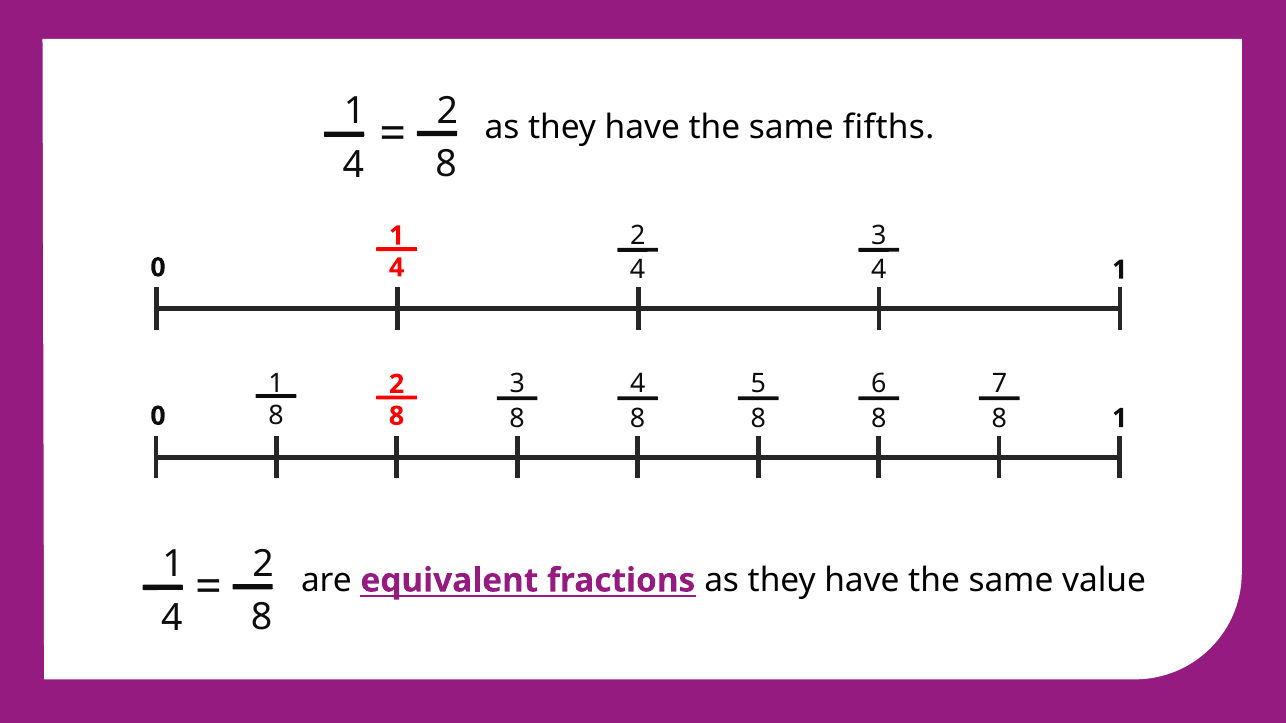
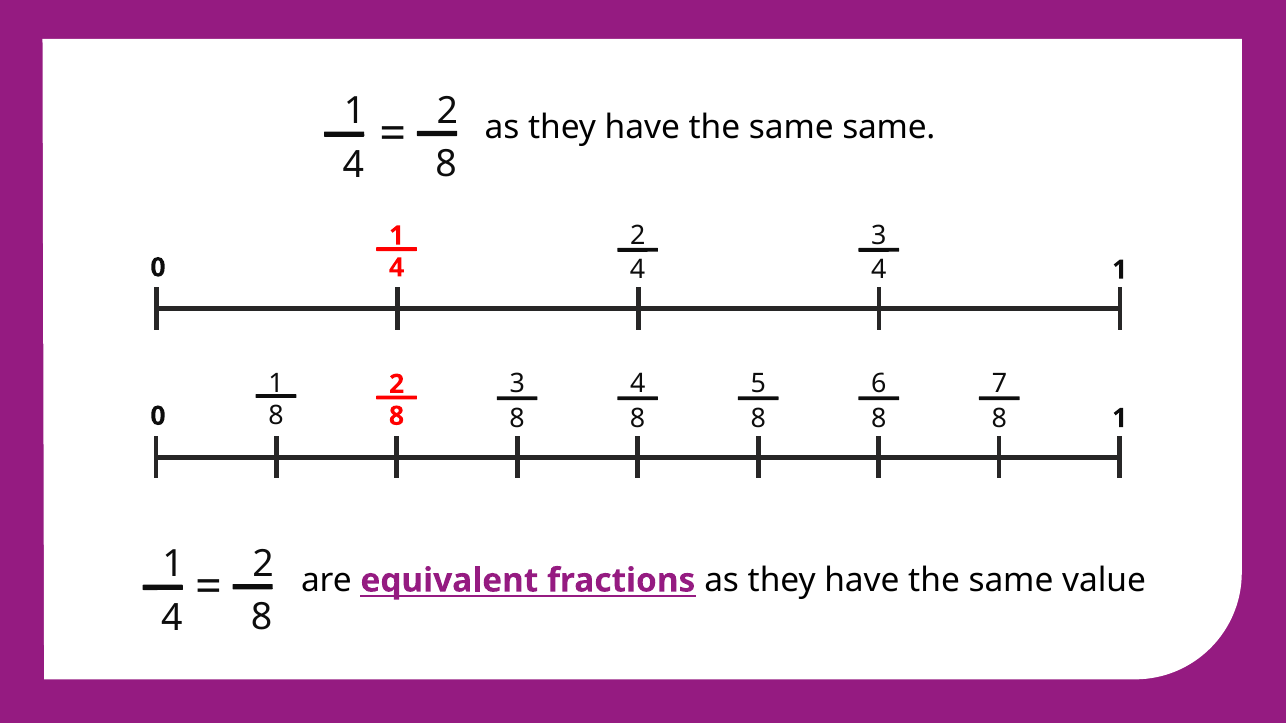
same fifths: fifths -> same
